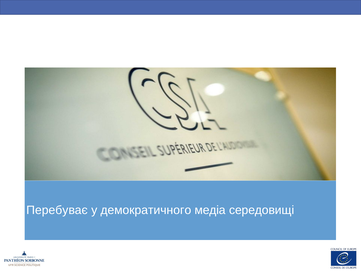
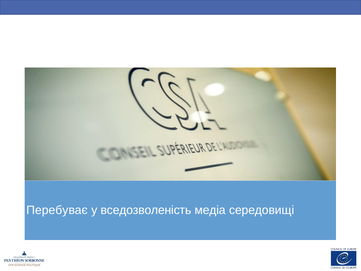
демократичного: демократичного -> вседозволеність
